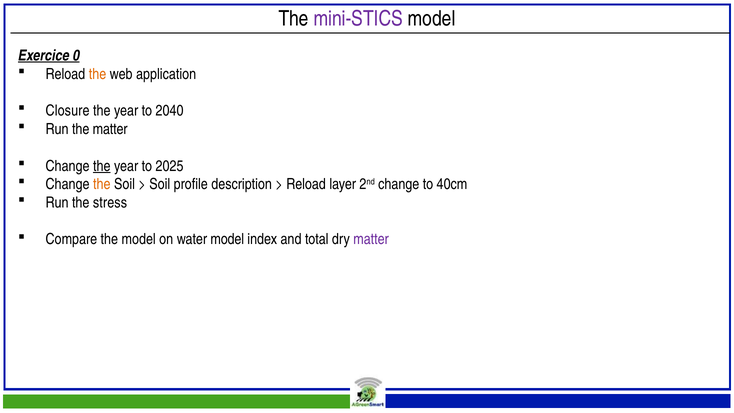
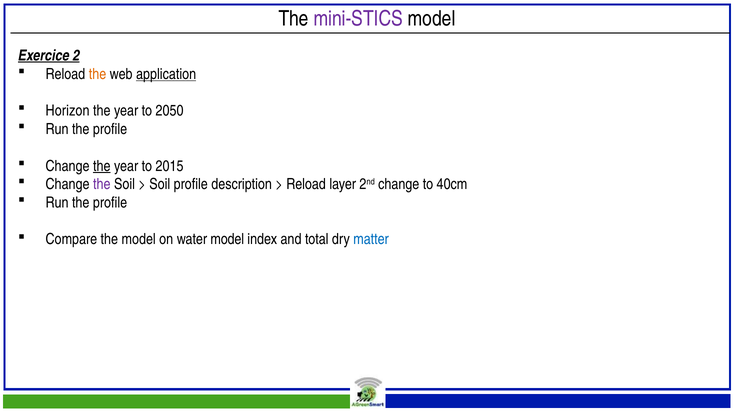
0: 0 -> 2
application underline: none -> present
Closure: Closure -> Horizon
2040: 2040 -> 2050
matter at (110, 129): matter -> profile
2025: 2025 -> 2015
the at (102, 184) colour: orange -> purple
stress at (110, 203): stress -> profile
matter at (371, 239) colour: purple -> blue
